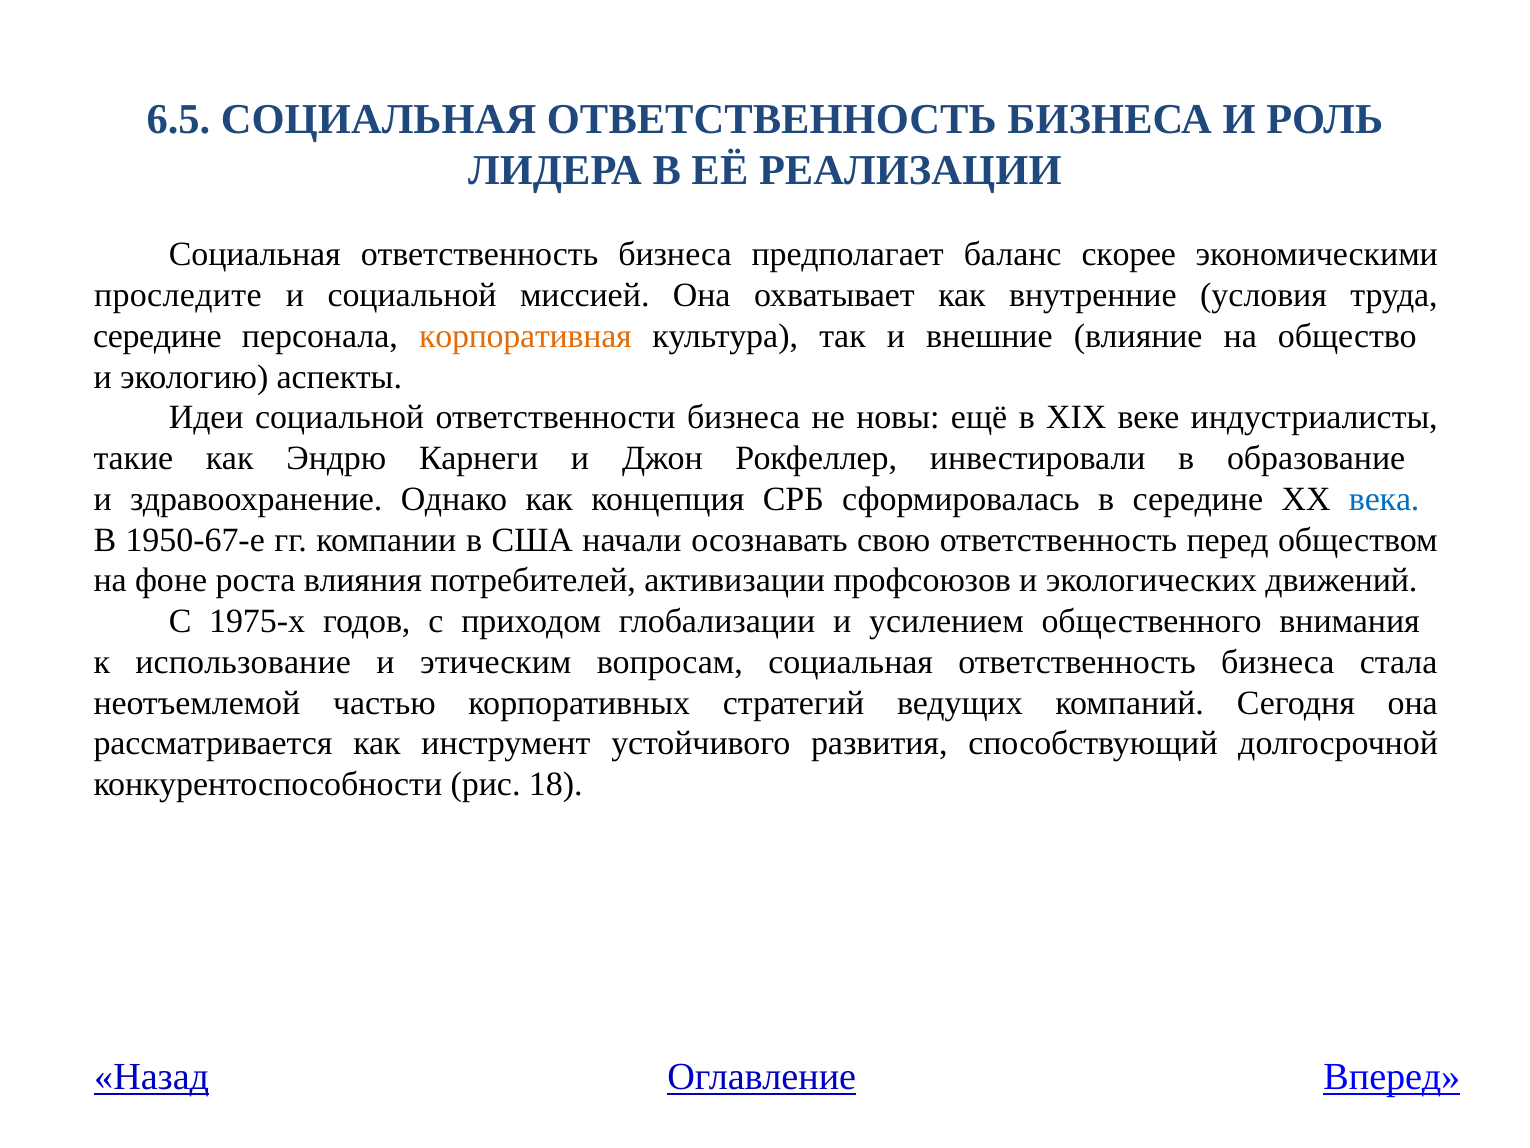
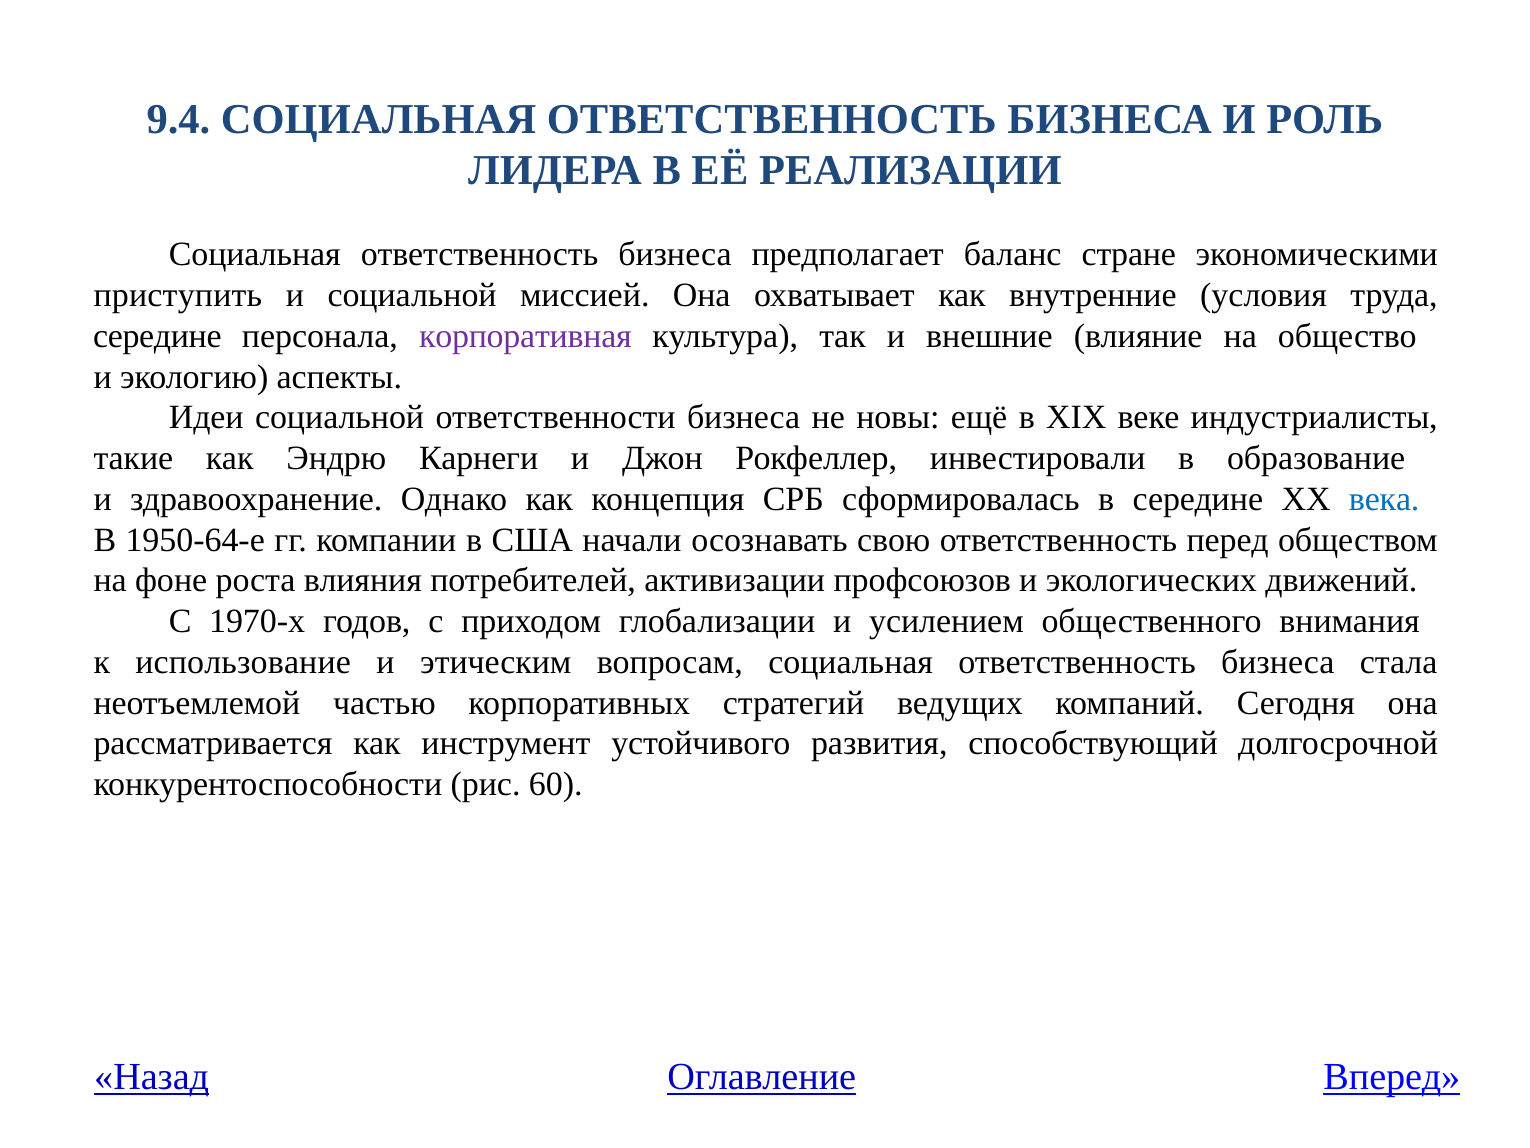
6.5: 6.5 -> 9.4
скорее: скорее -> стране
проследите: проследите -> приступить
корпоративная colour: orange -> purple
1950-67-е: 1950-67-е -> 1950-64-е
1975-х: 1975-х -> 1970-х
18: 18 -> 60
